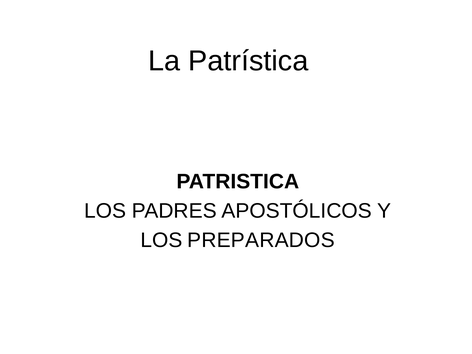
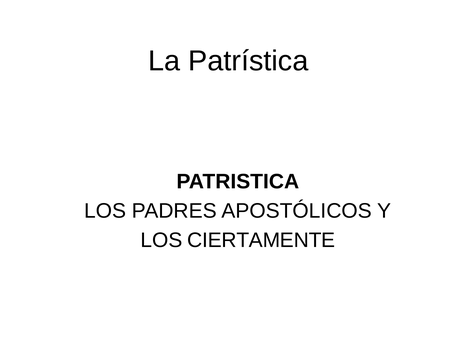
PREPARADOS: PREPARADOS -> CIERTAMENTE
